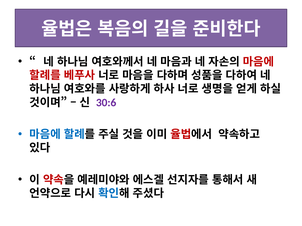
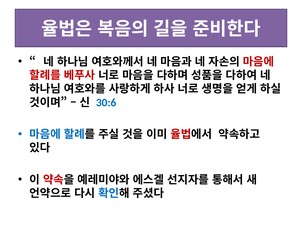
30:6 colour: purple -> blue
